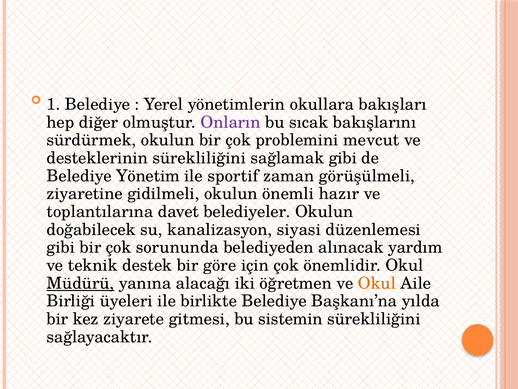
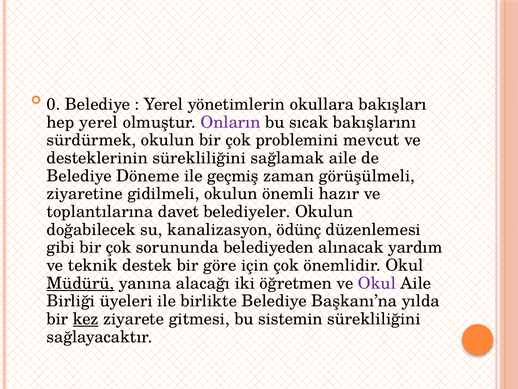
1: 1 -> 0
hep diğer: diğer -> yerel
sağlamak gibi: gibi -> aile
Yönetim: Yönetim -> Döneme
sportif: sportif -> geçmiş
siyasi: siyasi -> ödünç
Okul at (377, 283) colour: orange -> purple
kez underline: none -> present
